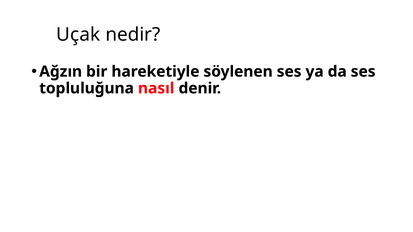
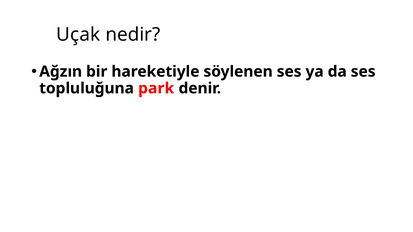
nasıl: nasıl -> park
